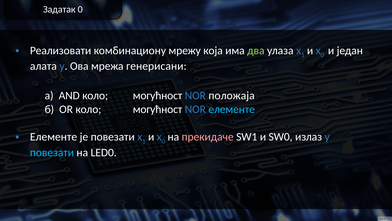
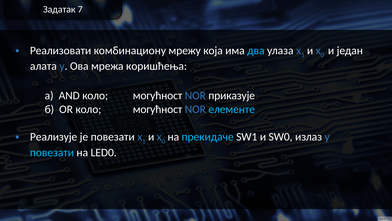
Задатак 0: 0 -> 7
два colour: light green -> light blue
генерисани: генерисани -> коришћења
положаја: положаја -> приказује
Елементе at (54, 137): Елементе -> Реализује
прекидаче colour: pink -> light blue
